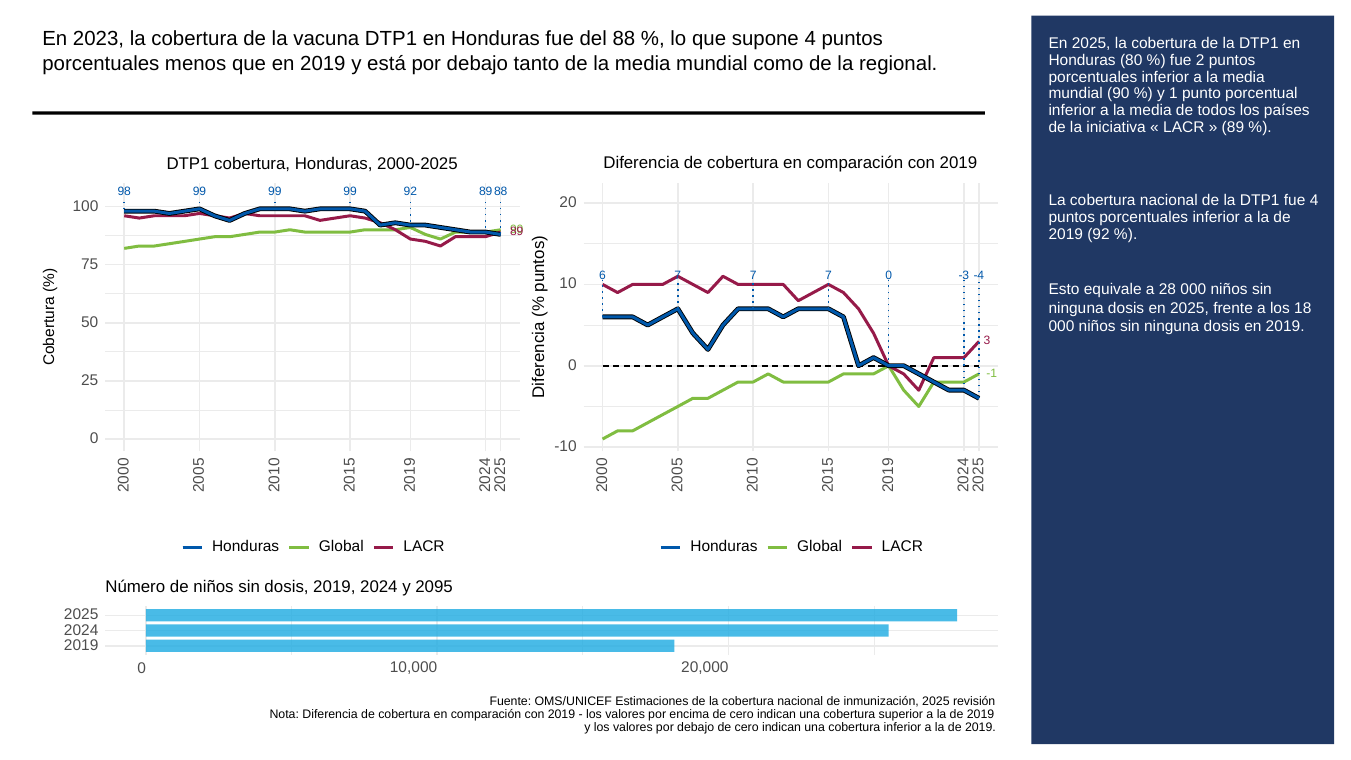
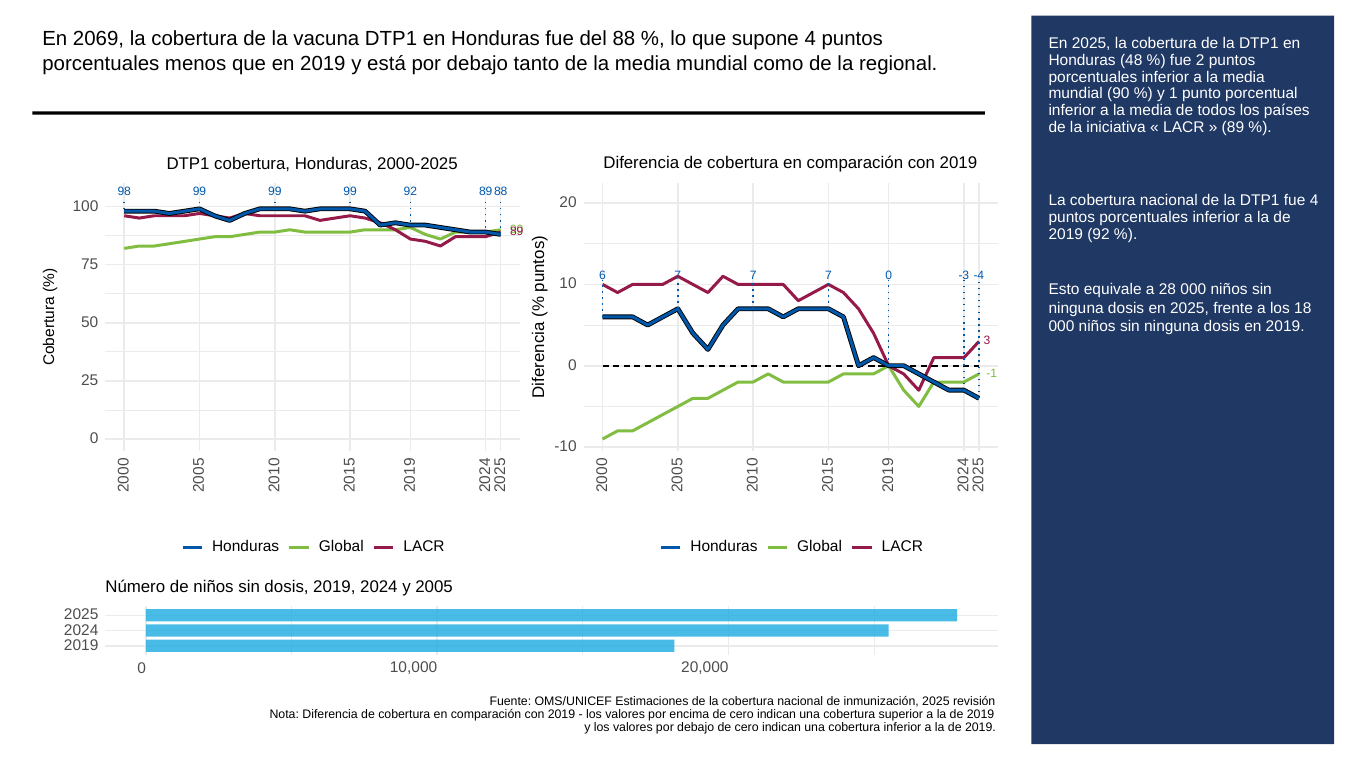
2023: 2023 -> 2069
80: 80 -> 48
2095: 2095 -> 2005
